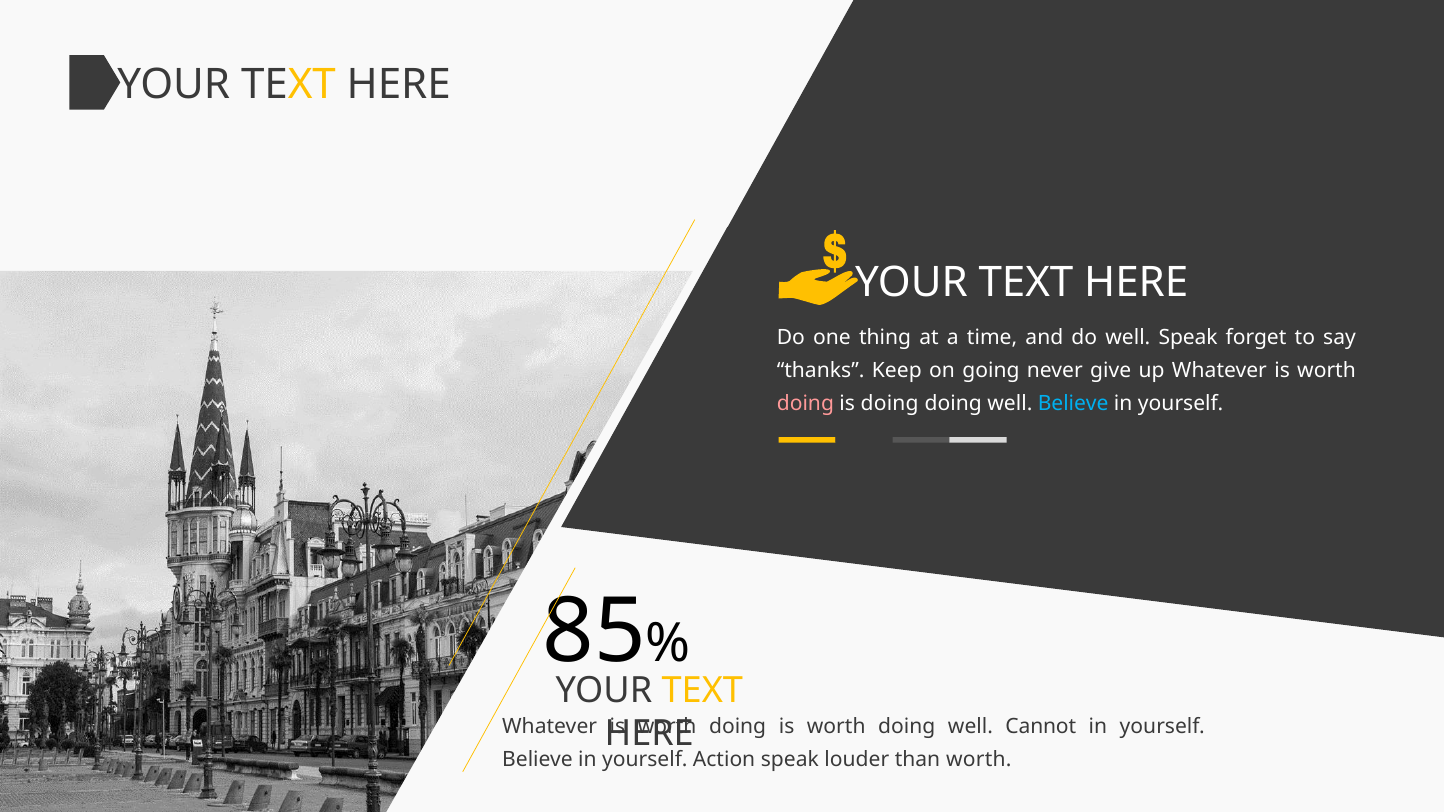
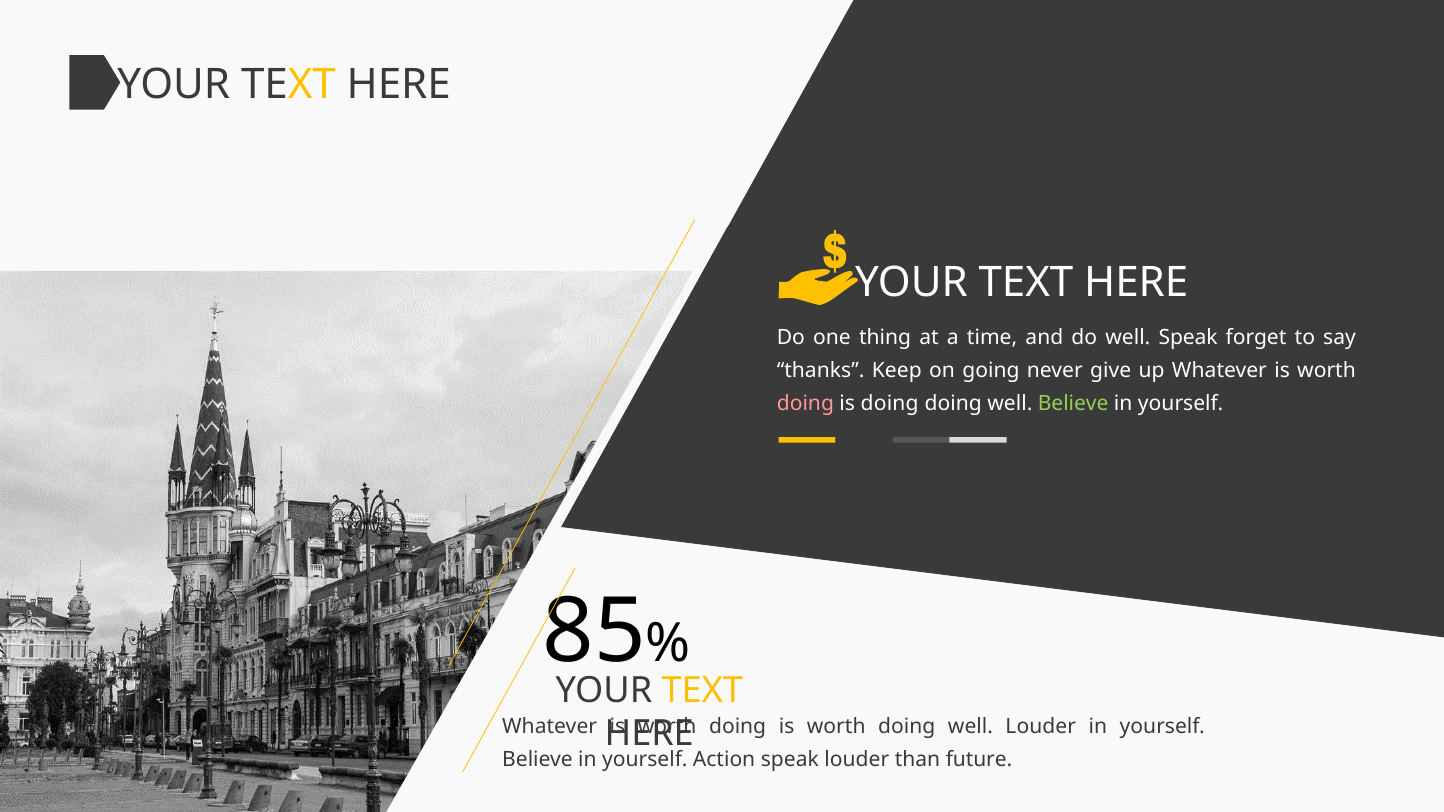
Believe at (1073, 404) colour: light blue -> light green
well Cannot: Cannot -> Louder
than worth: worth -> future
